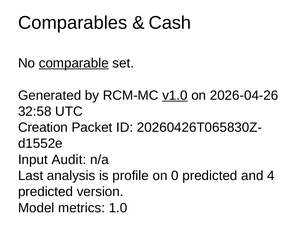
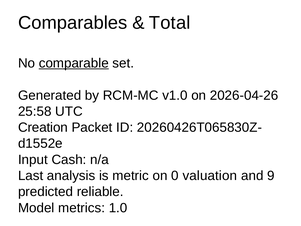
Cash: Cash -> Total
v1.0 underline: present -> none
32:58: 32:58 -> 25:58
Audit: Audit -> Cash
profile: profile -> metric
0 predicted: predicted -> valuation
4: 4 -> 9
version: version -> reliable
